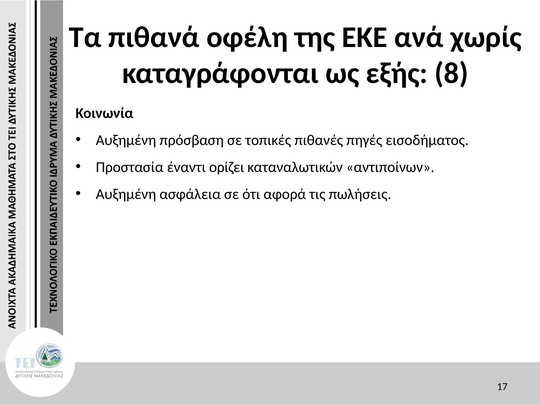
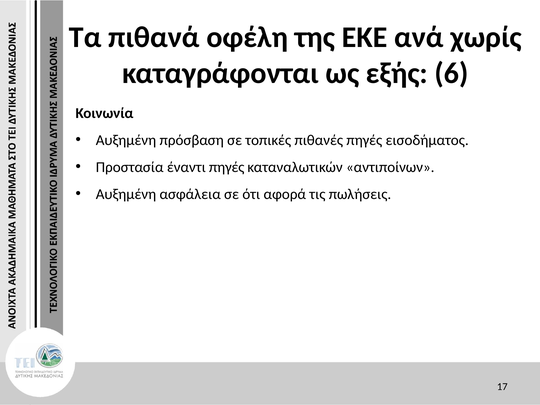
8: 8 -> 6
έναντι ορίζει: ορίζει -> πηγές
